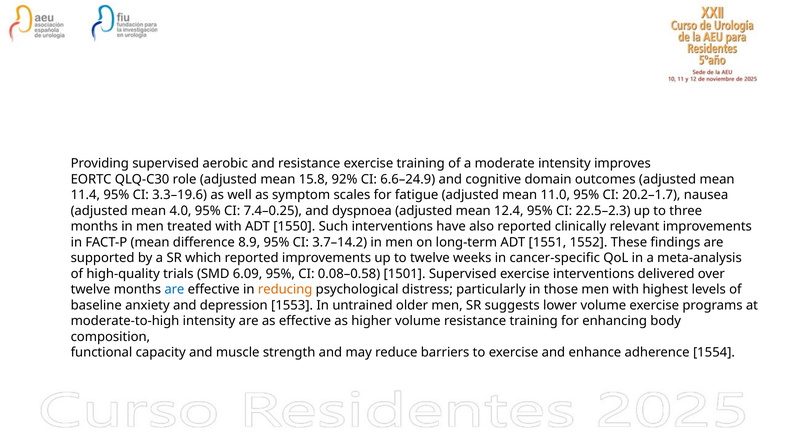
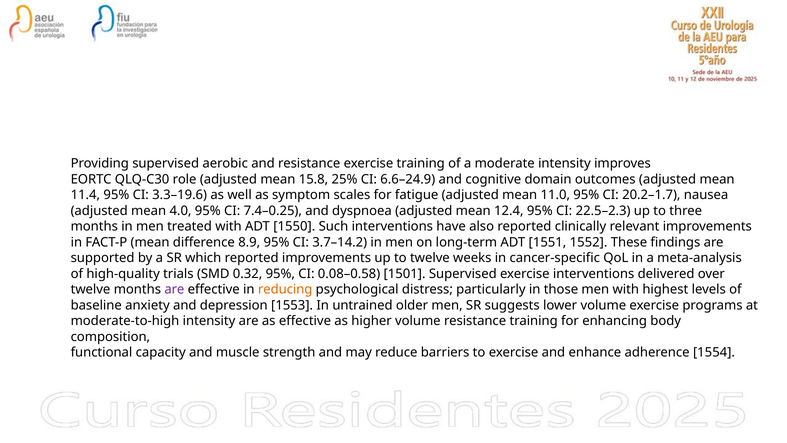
92%: 92% -> 25%
6.09: 6.09 -> 0.32
are at (174, 289) colour: blue -> purple
